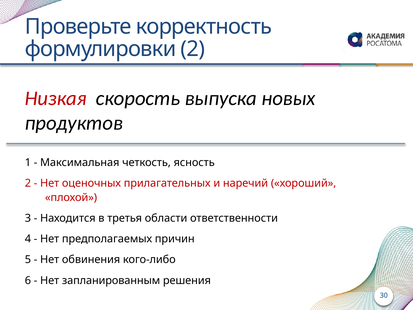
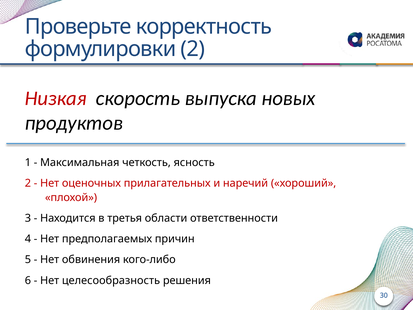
запланированным: запланированным -> целесообразность
